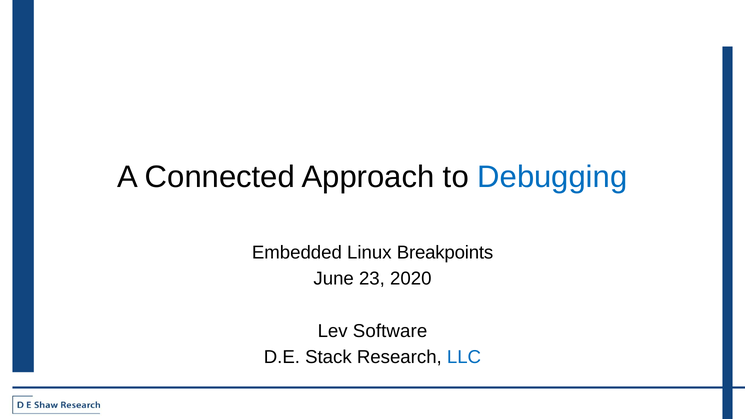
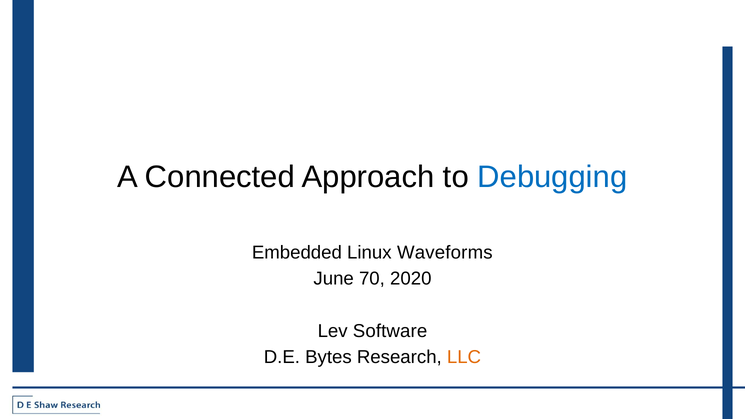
Breakpoints: Breakpoints -> Waveforms
23: 23 -> 70
Stack: Stack -> Bytes
LLC colour: blue -> orange
